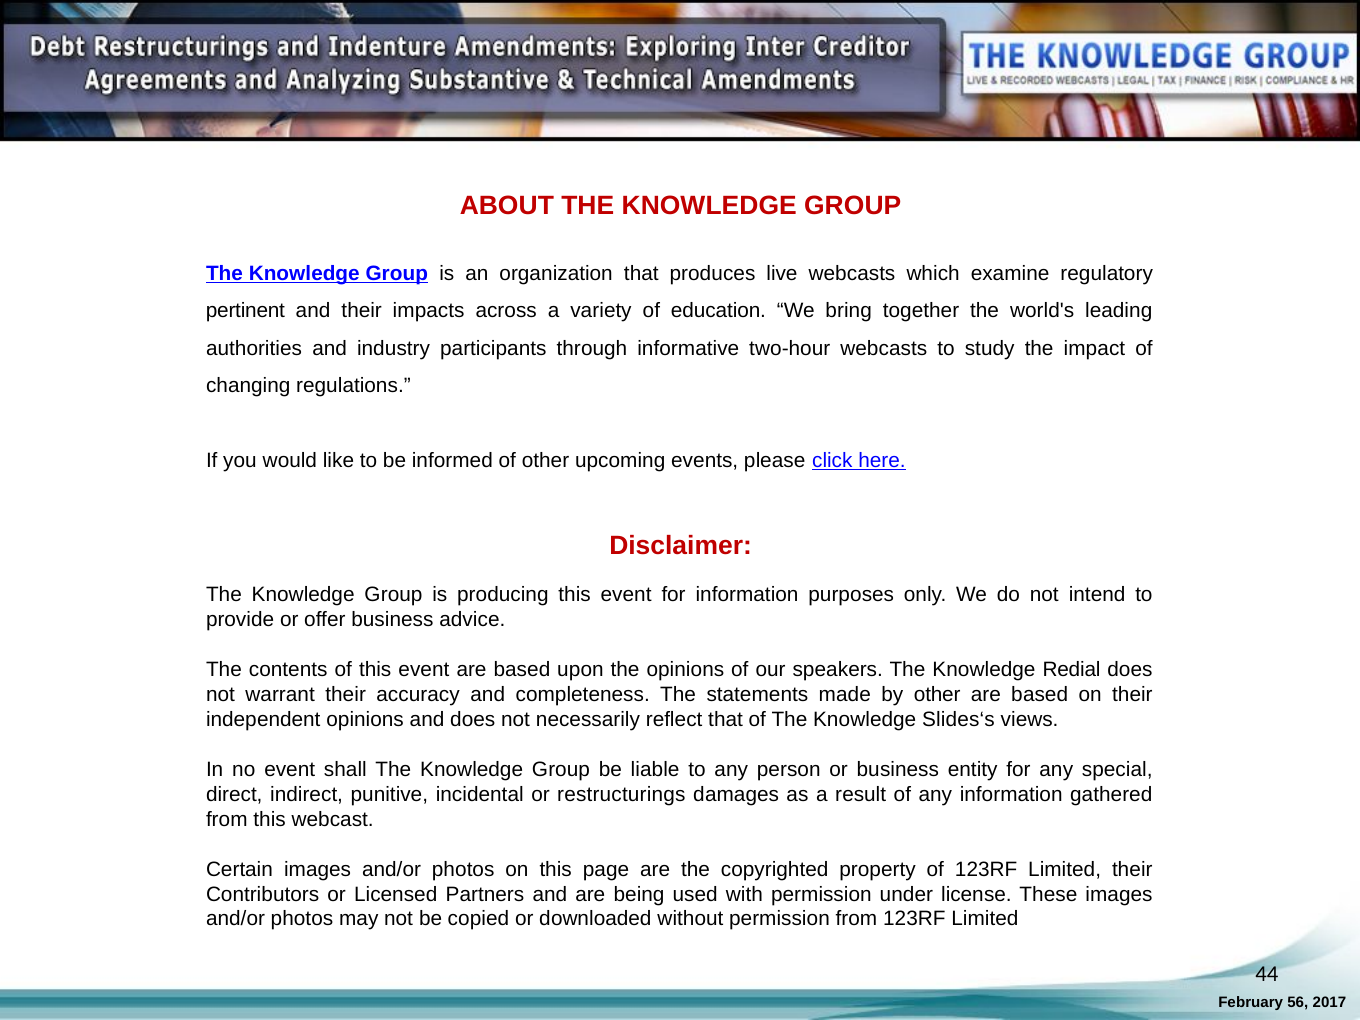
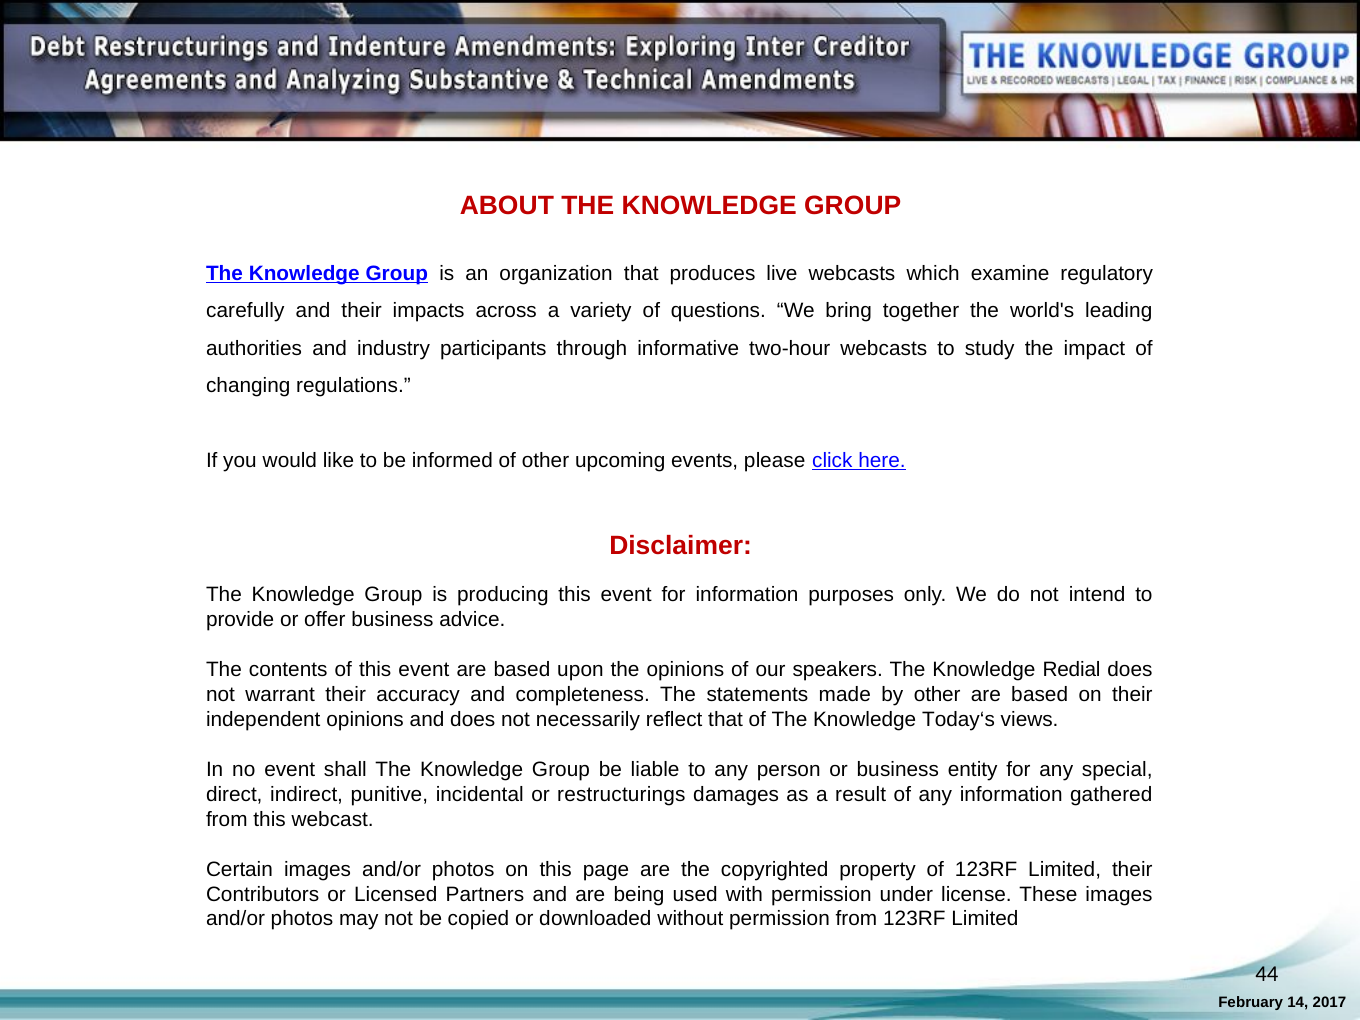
pertinent: pertinent -> carefully
education: education -> questions
Slides‘s: Slides‘s -> Today‘s
56: 56 -> 14
